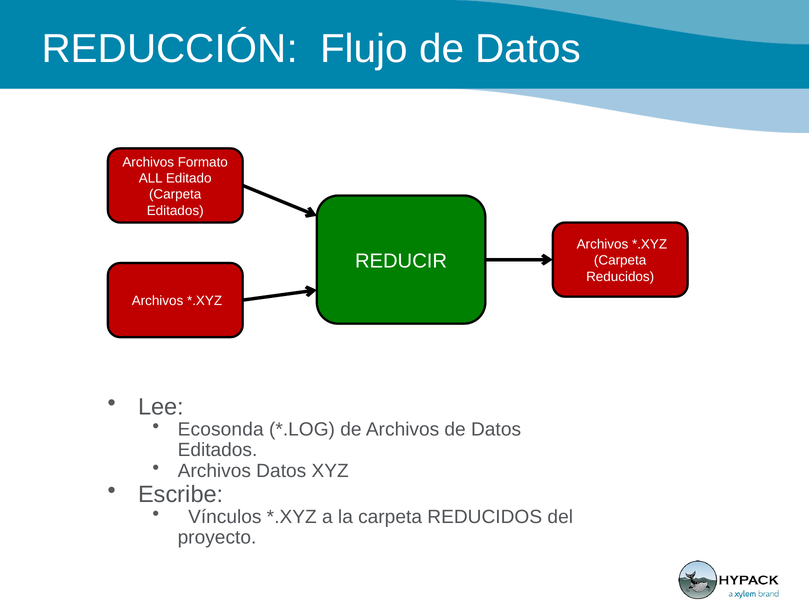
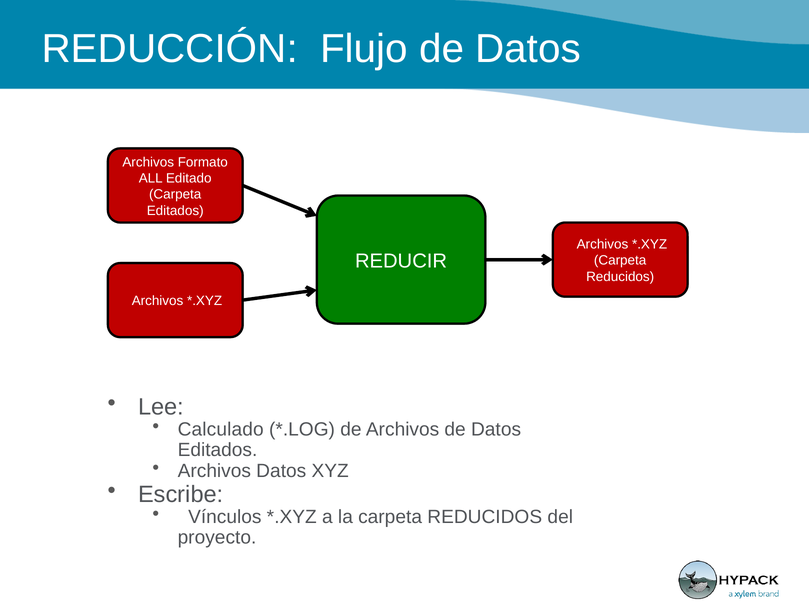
Ecosonda: Ecosonda -> Calculado
